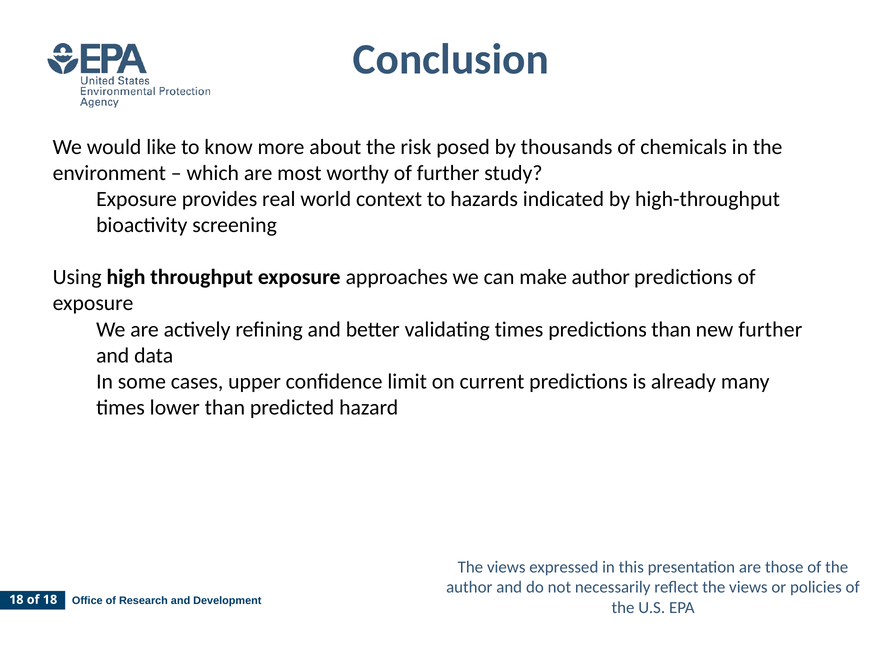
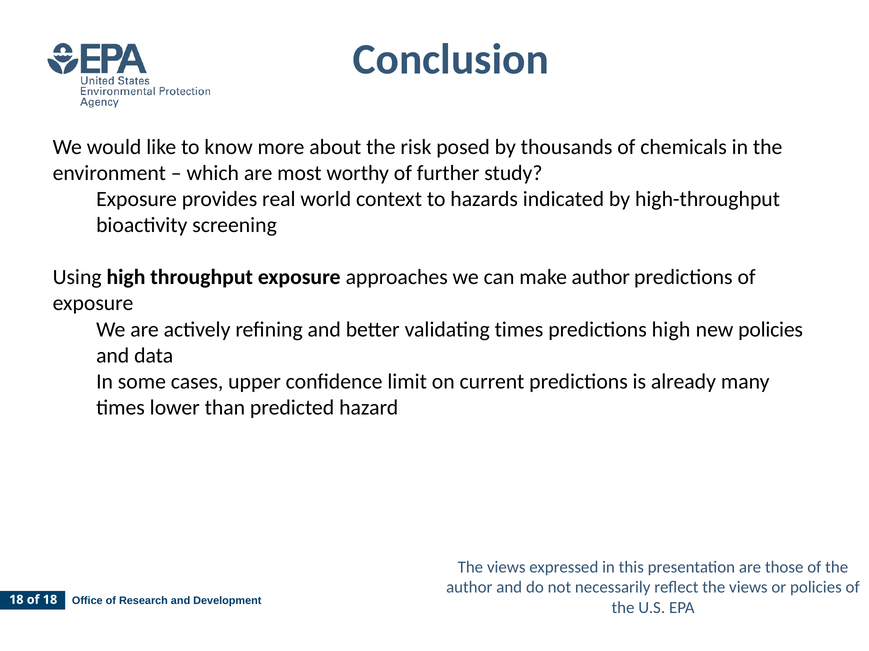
predictions than: than -> high
new further: further -> policies
